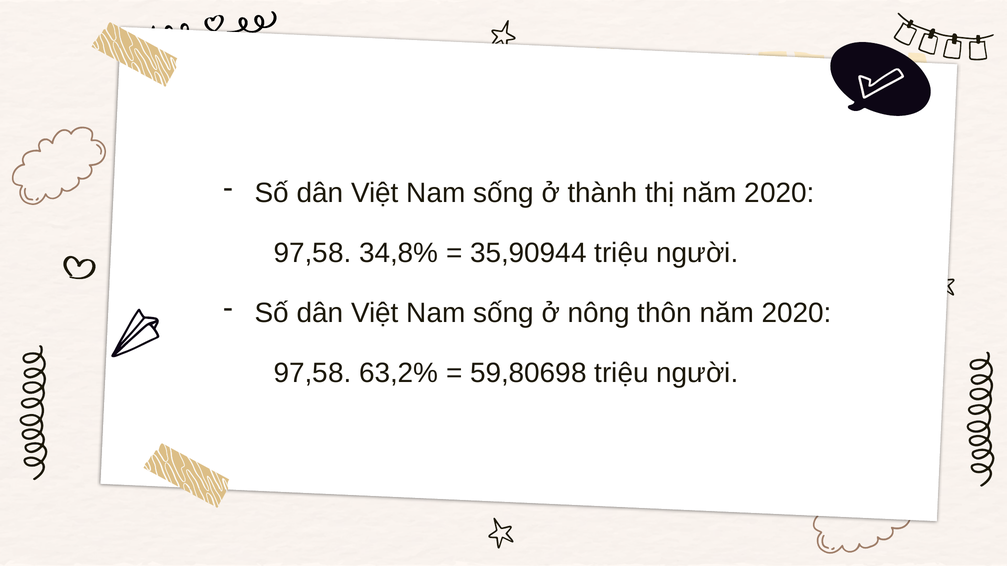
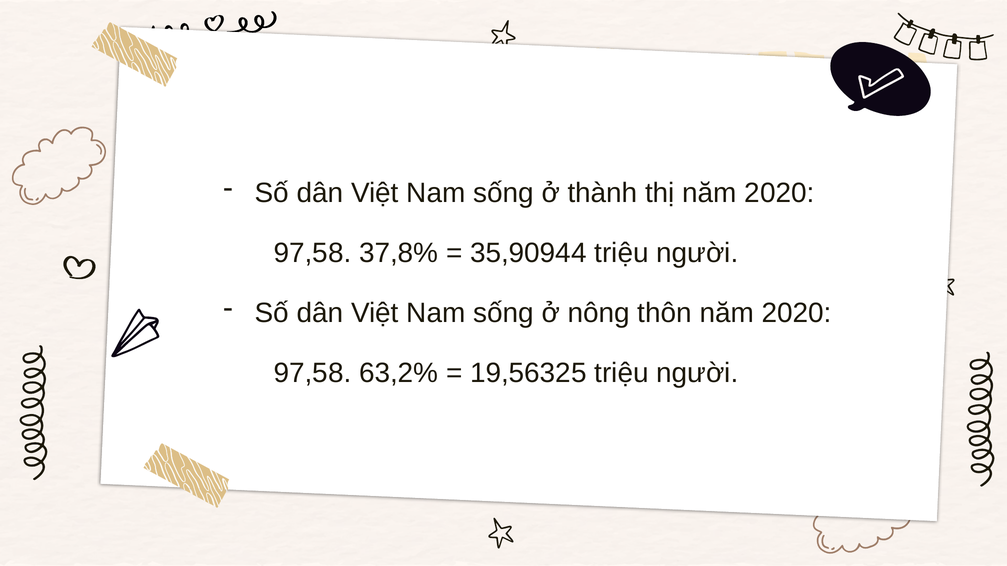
34,8%: 34,8% -> 37,8%
59,80698: 59,80698 -> 19,56325
